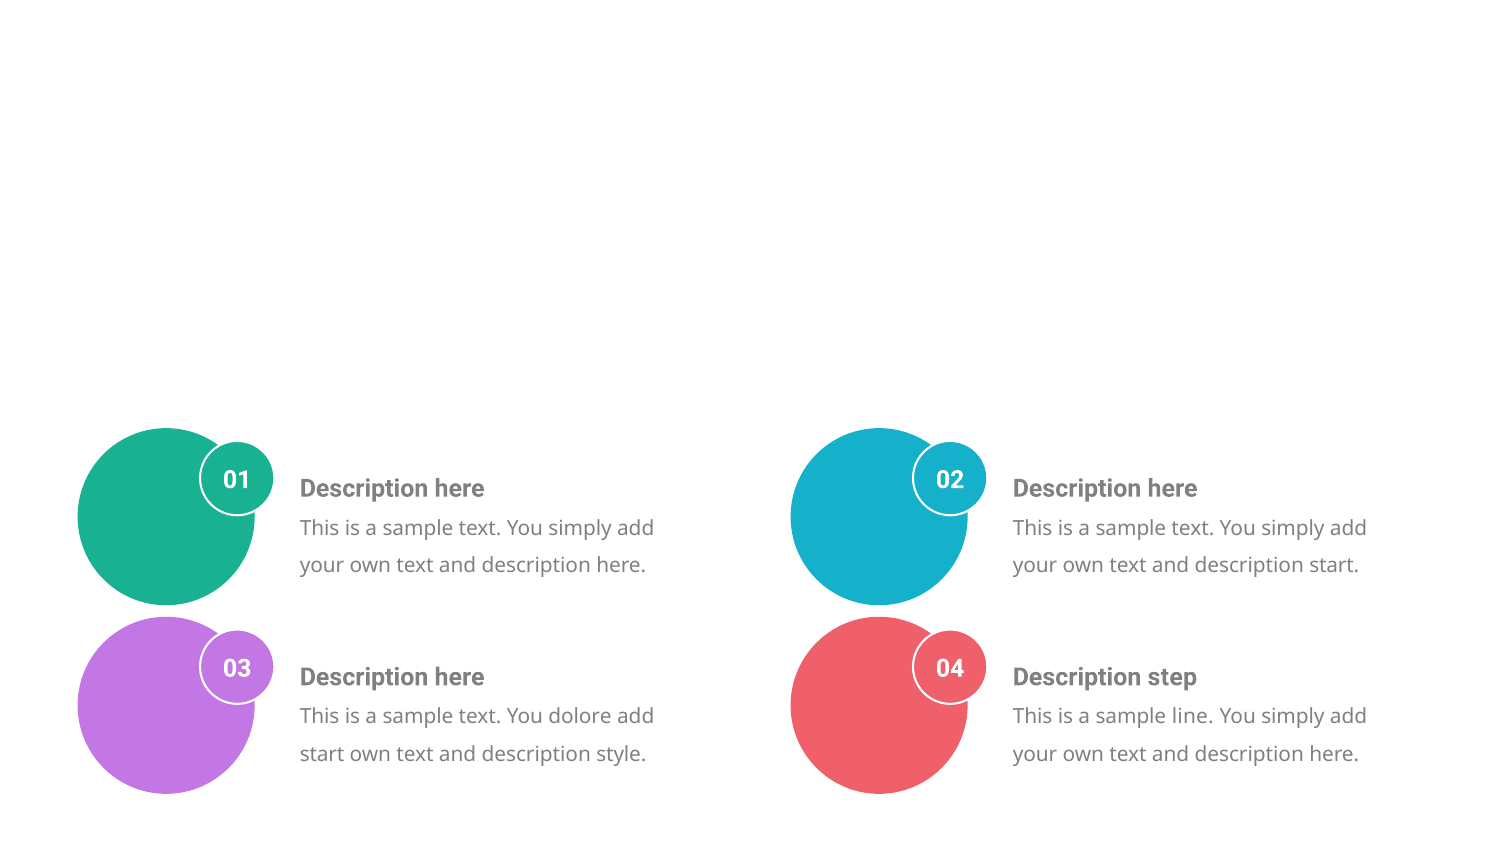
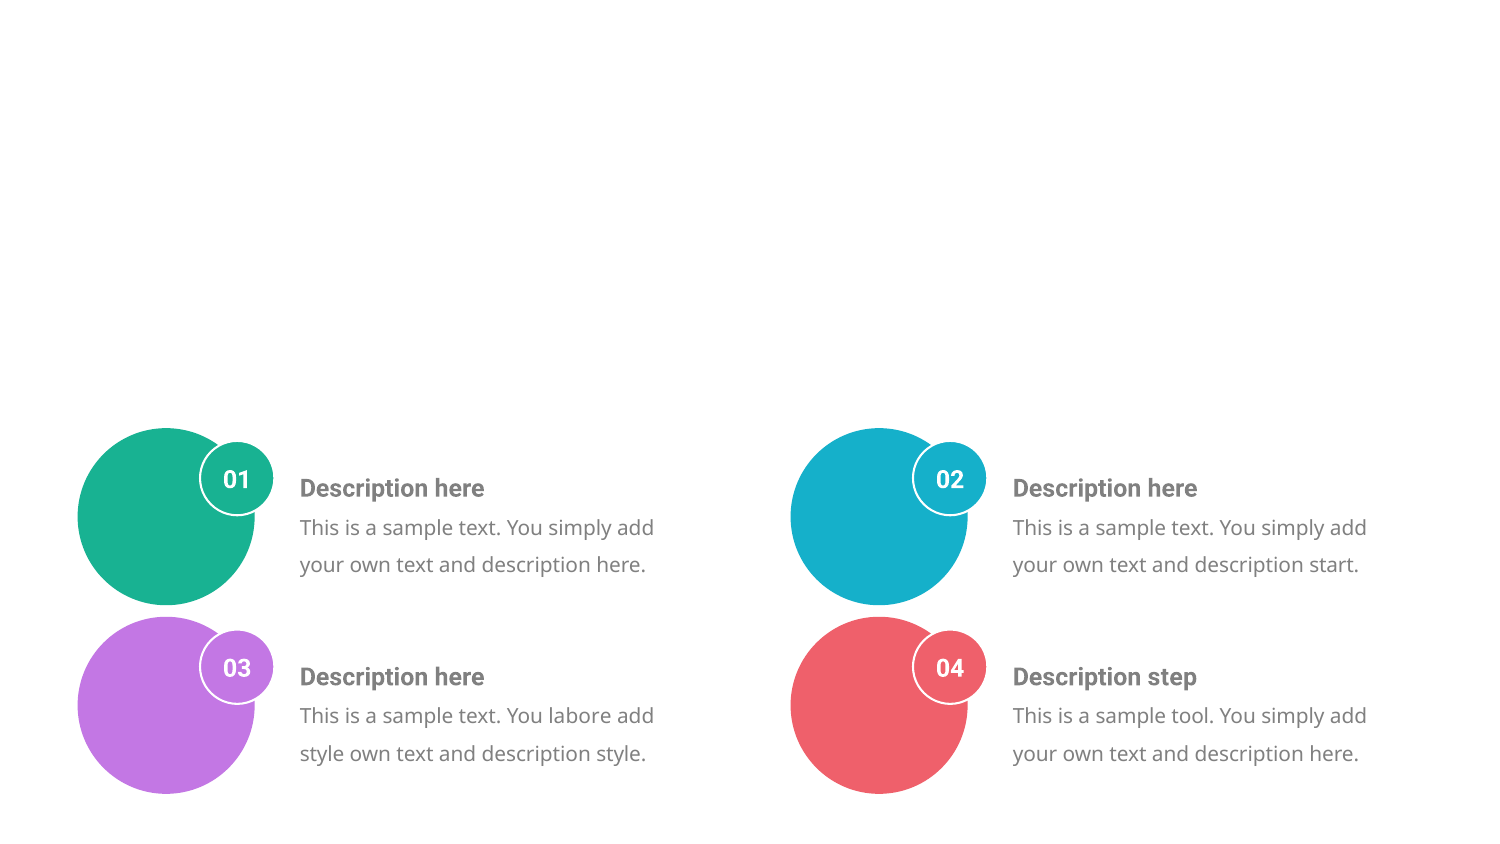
dolore: dolore -> labore
line: line -> tool
start at (322, 754): start -> style
